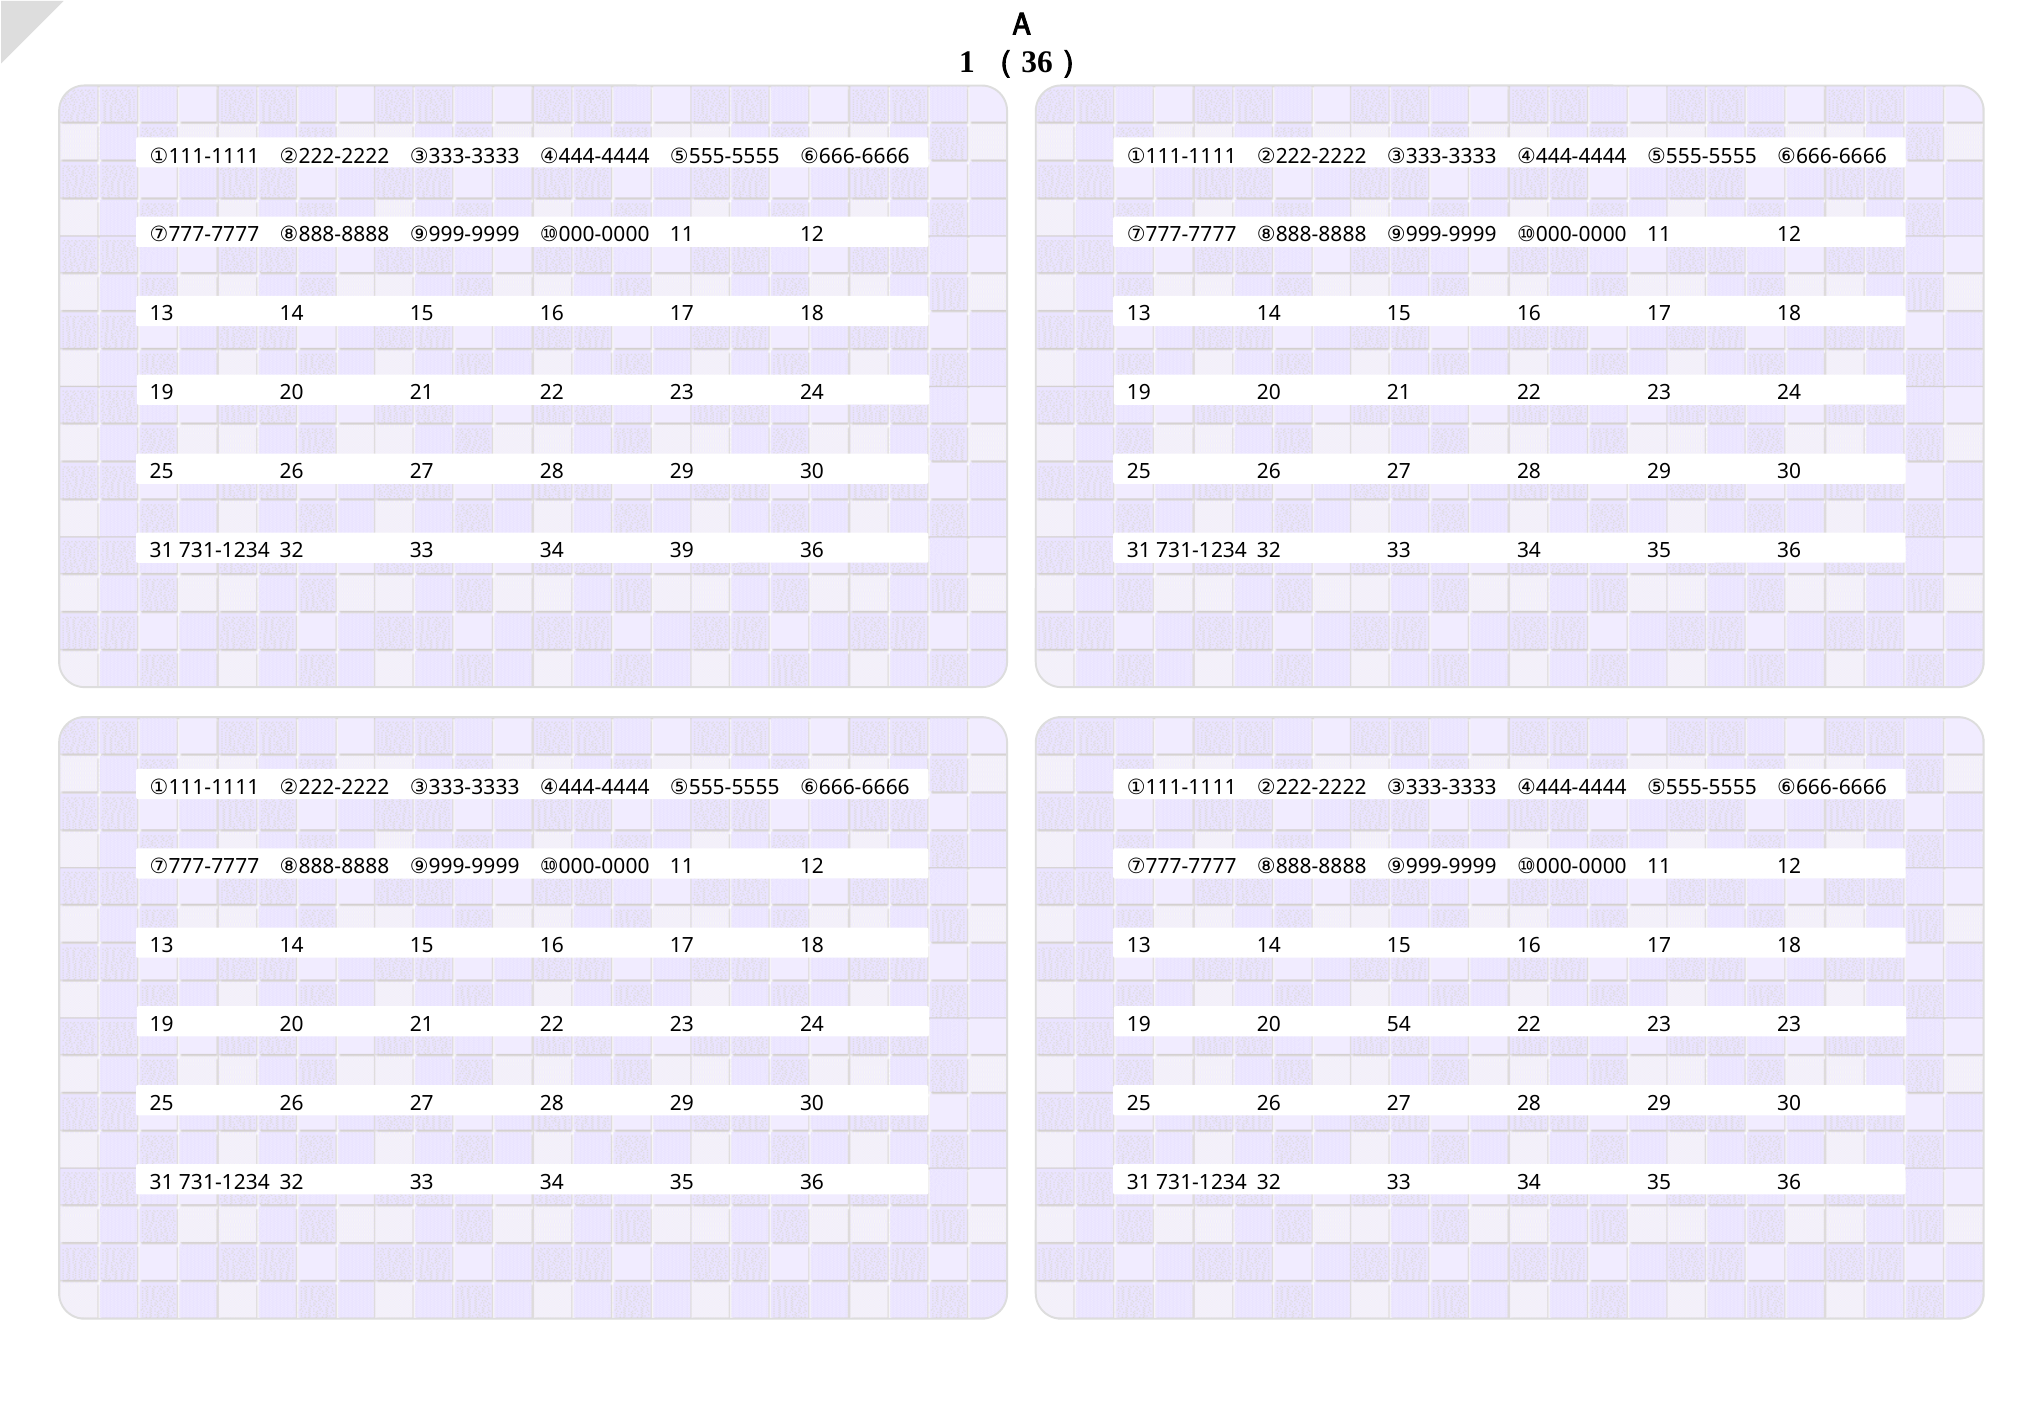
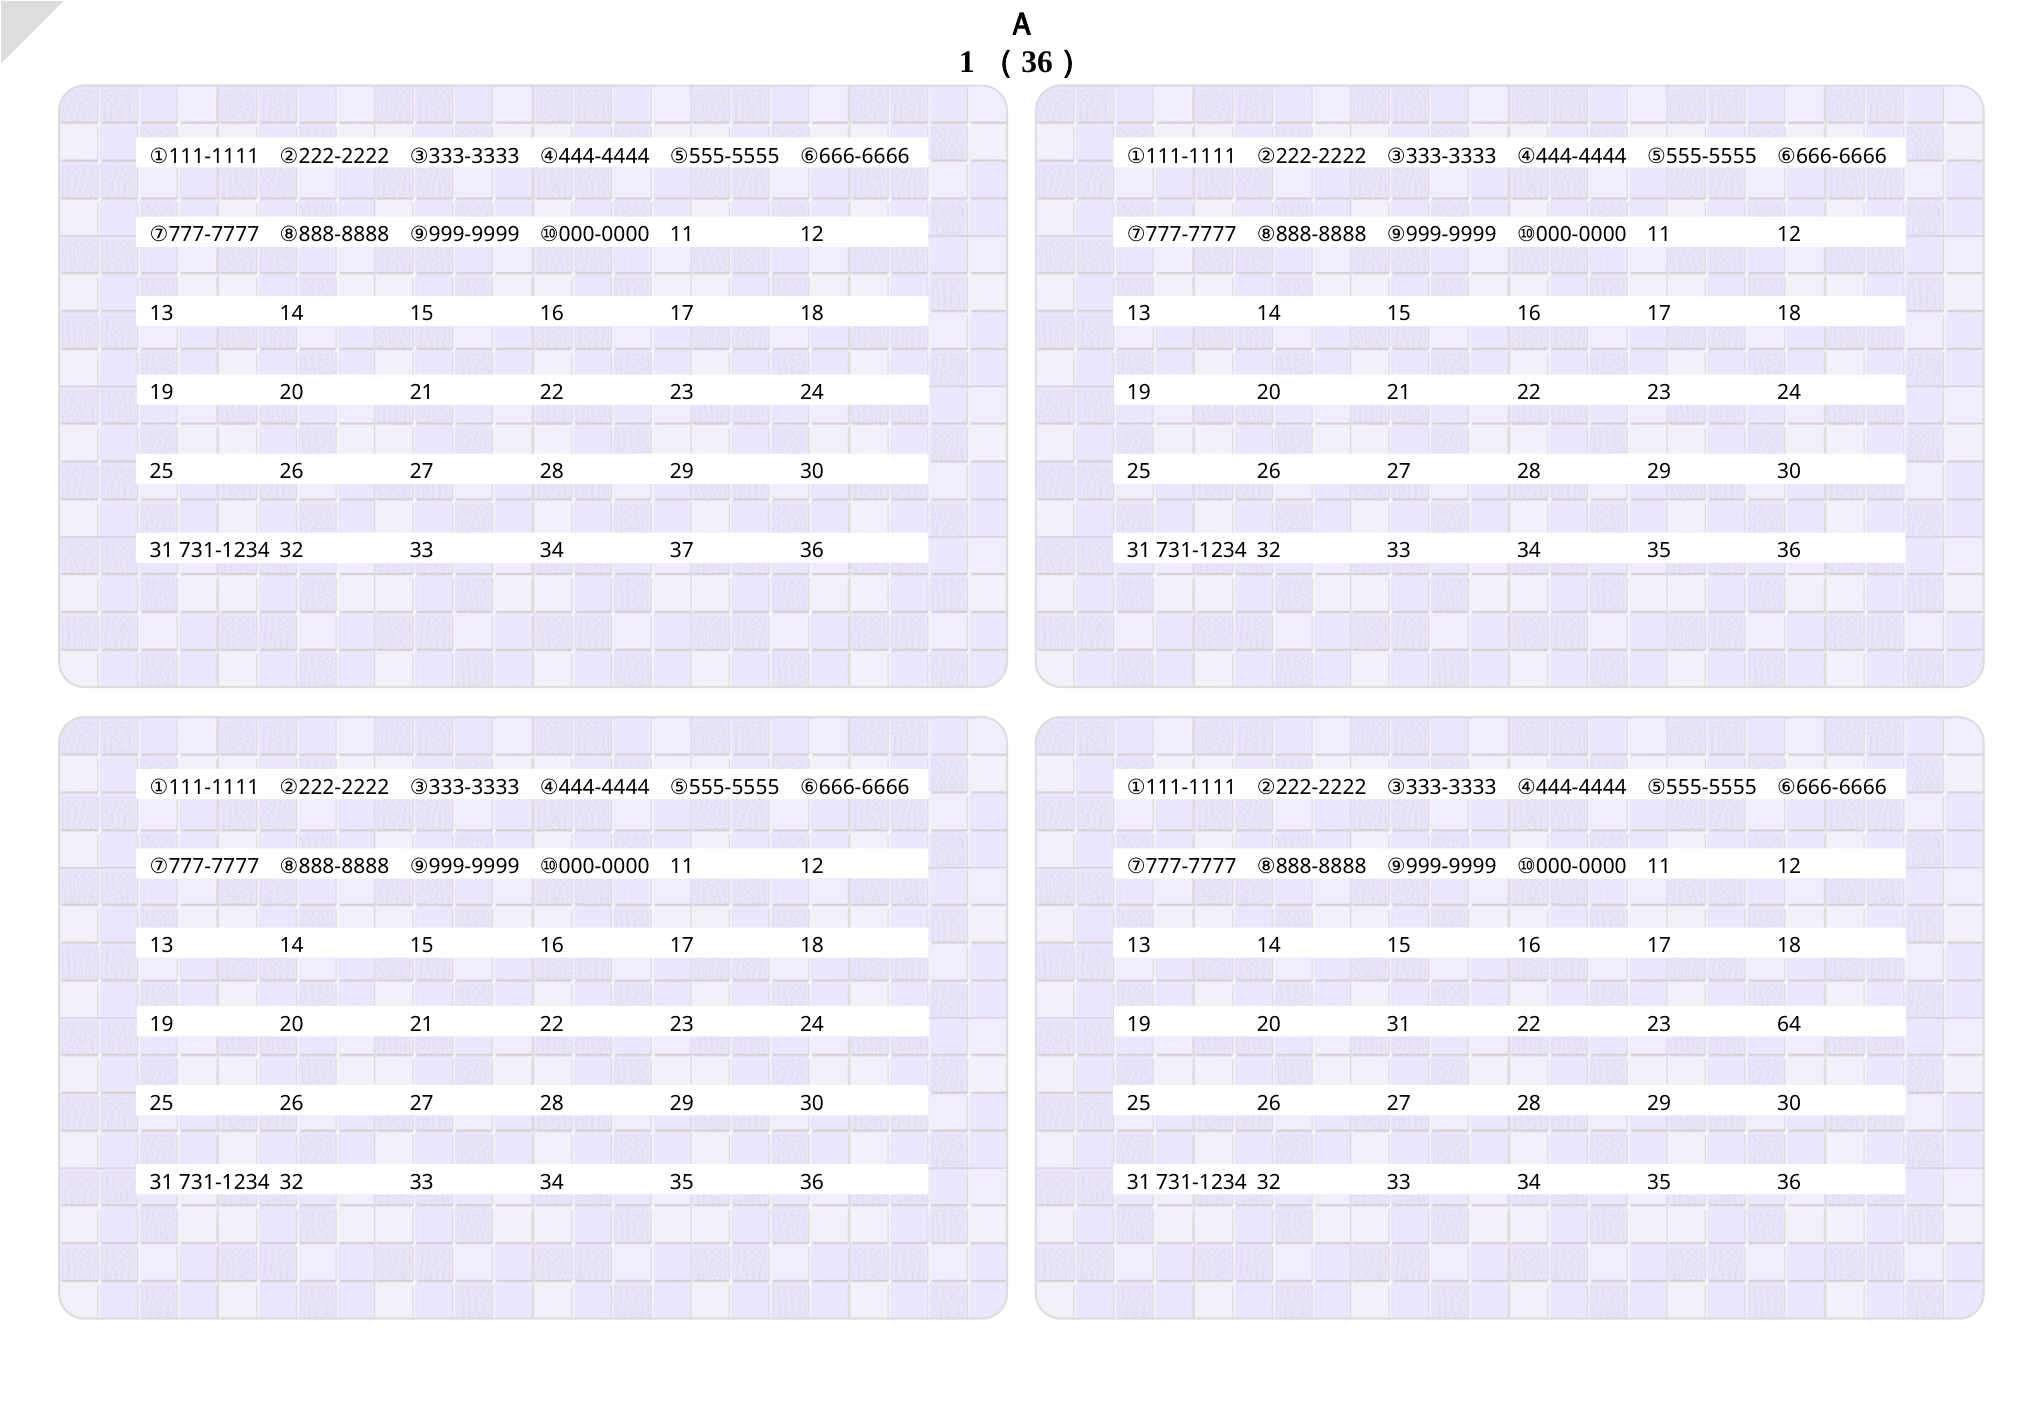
39: 39 -> 37
20 54: 54 -> 31
23 23: 23 -> 64
